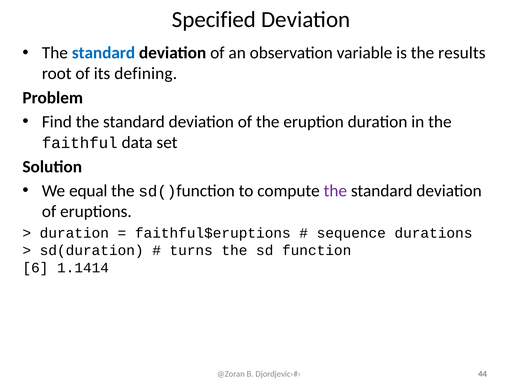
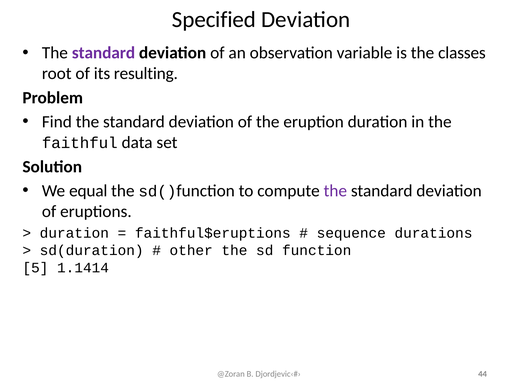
standard at (103, 53) colour: blue -> purple
results: results -> classes
defining: defining -> resulting
turns: turns -> other
6: 6 -> 5
